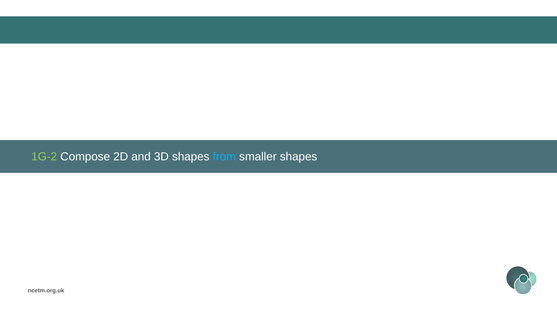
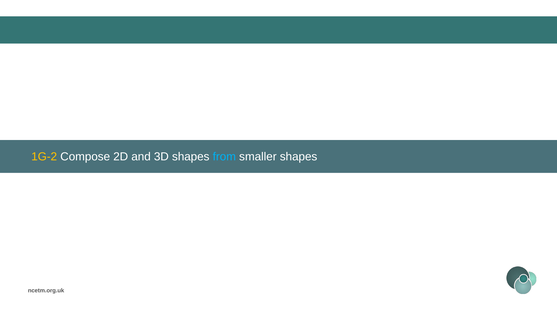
1G-2 colour: light green -> yellow
